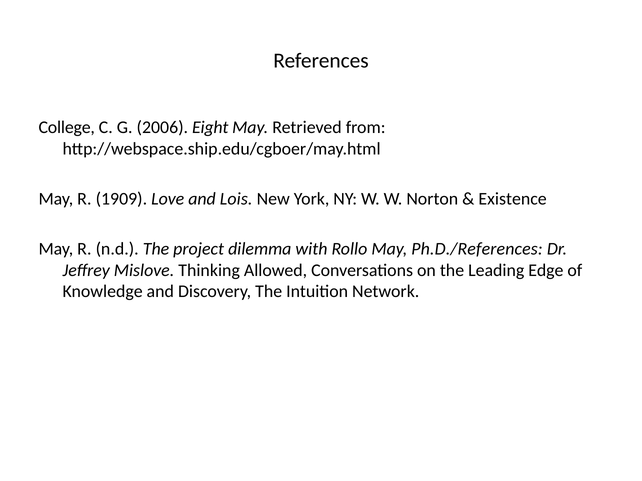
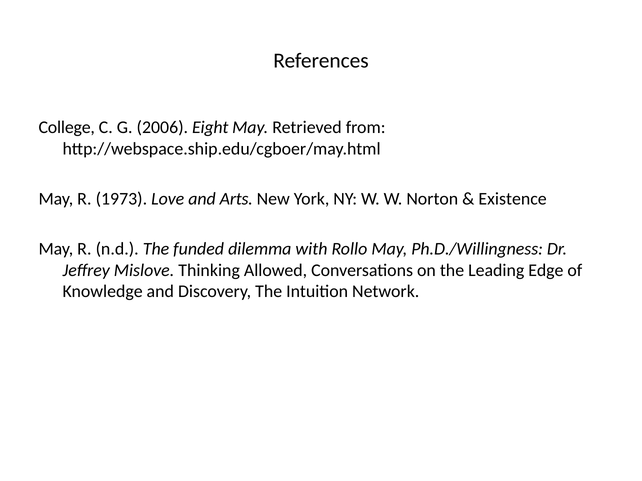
1909: 1909 -> 1973
Lois: Lois -> Arts
project: project -> funded
Ph.D./References: Ph.D./References -> Ph.D./Willingness
